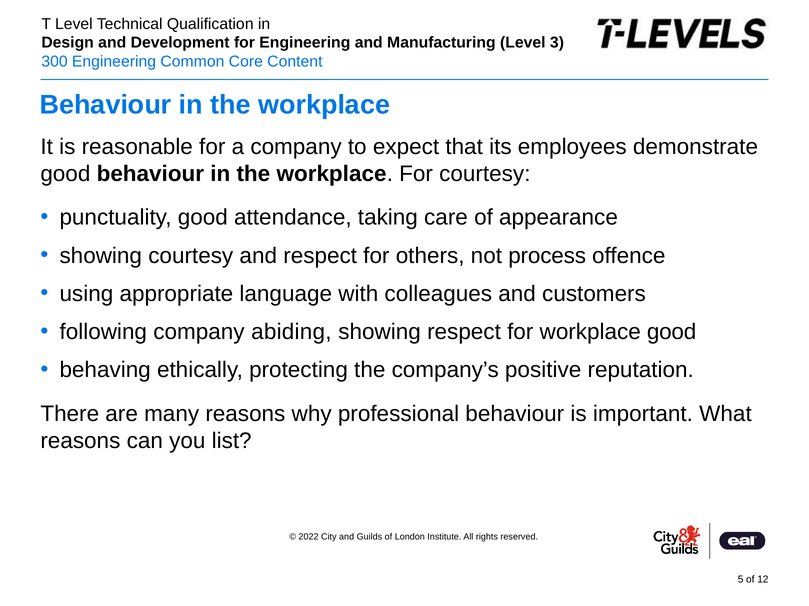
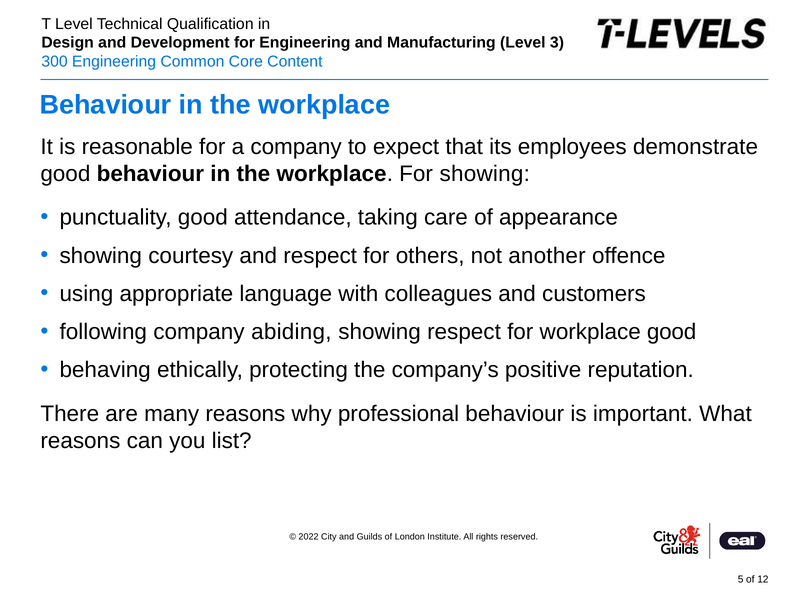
For courtesy: courtesy -> showing
process: process -> another
